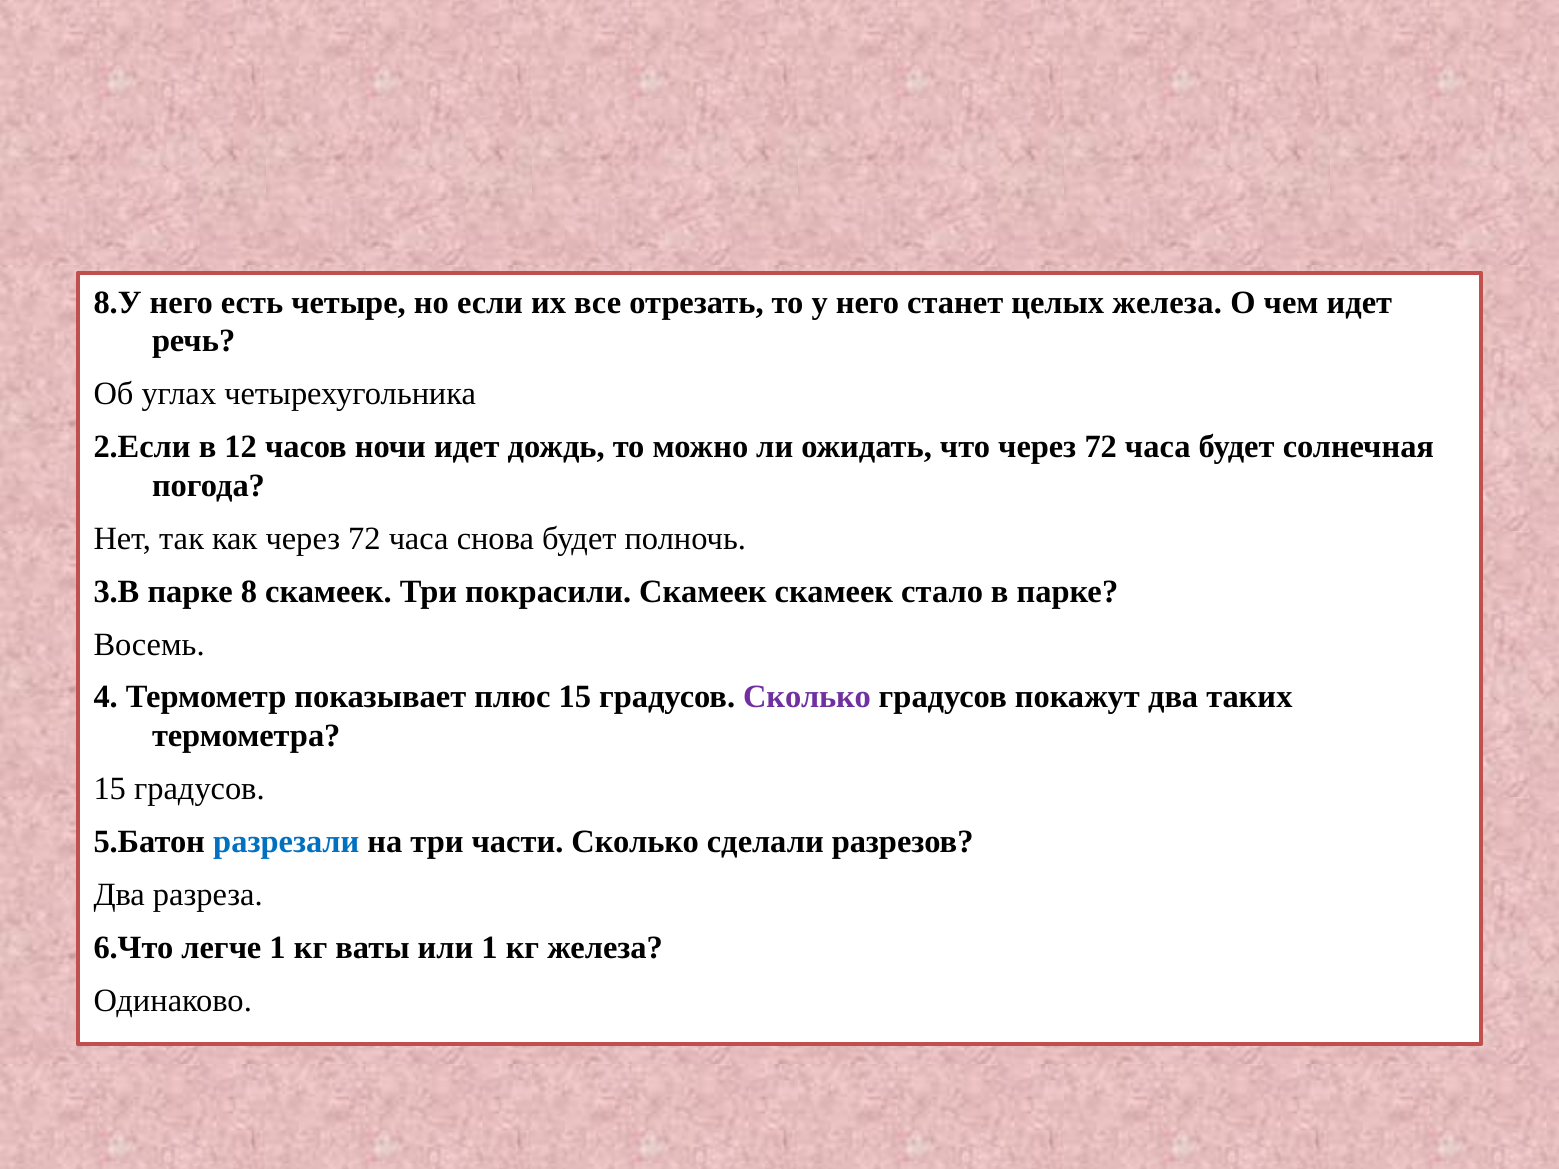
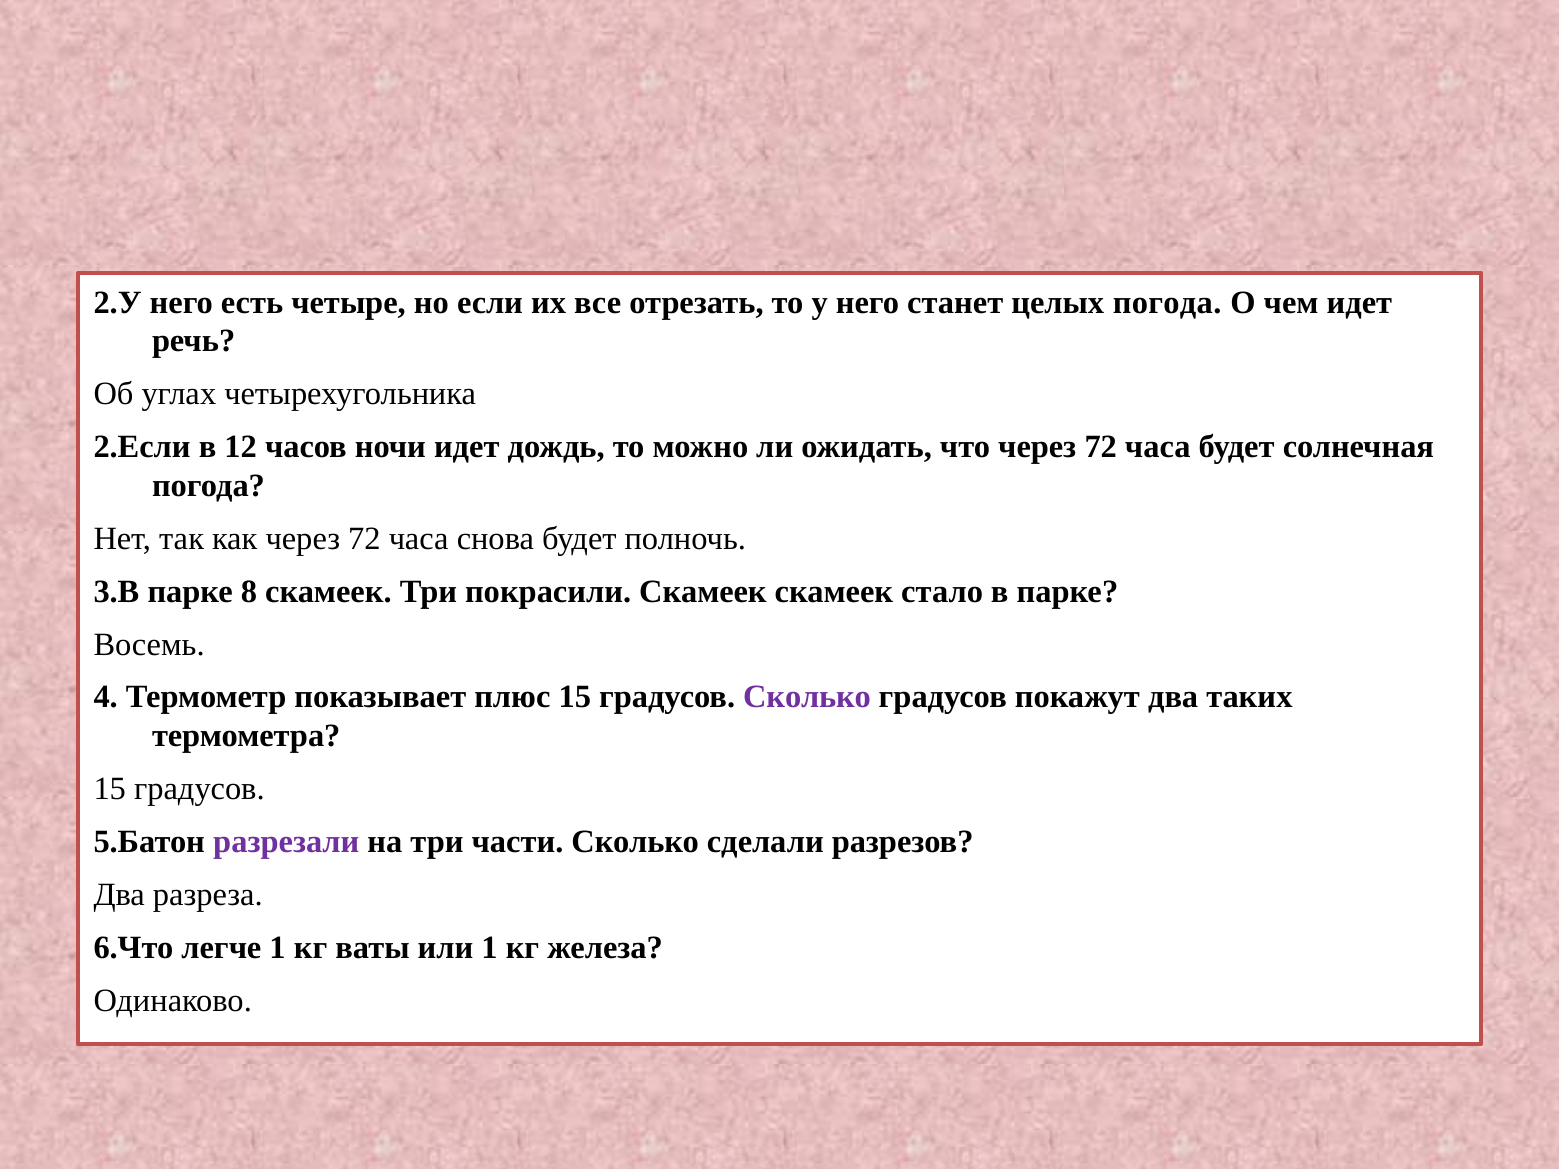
8.У: 8.У -> 2.У
целых железа: железа -> погода
разрезали colour: blue -> purple
